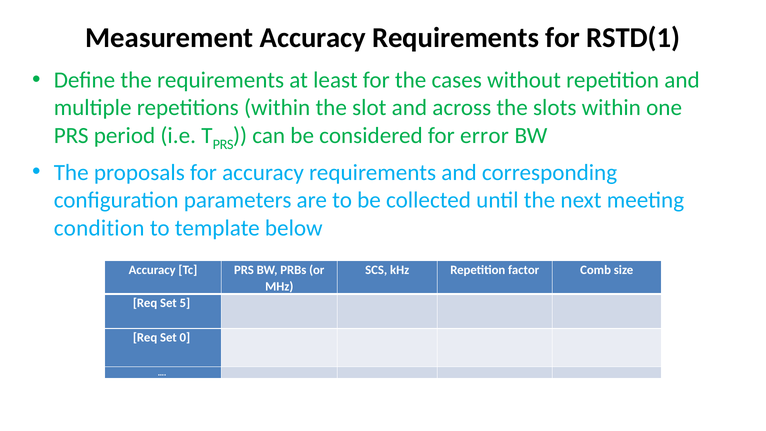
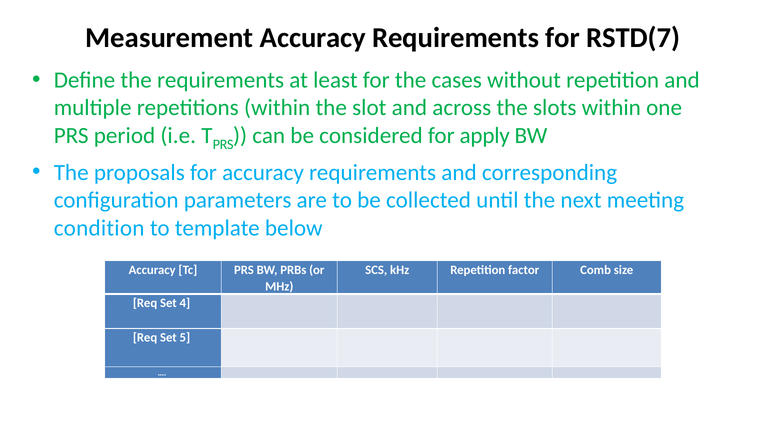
RSTD(1: RSTD(1 -> RSTD(7
error: error -> apply
5: 5 -> 4
0: 0 -> 5
